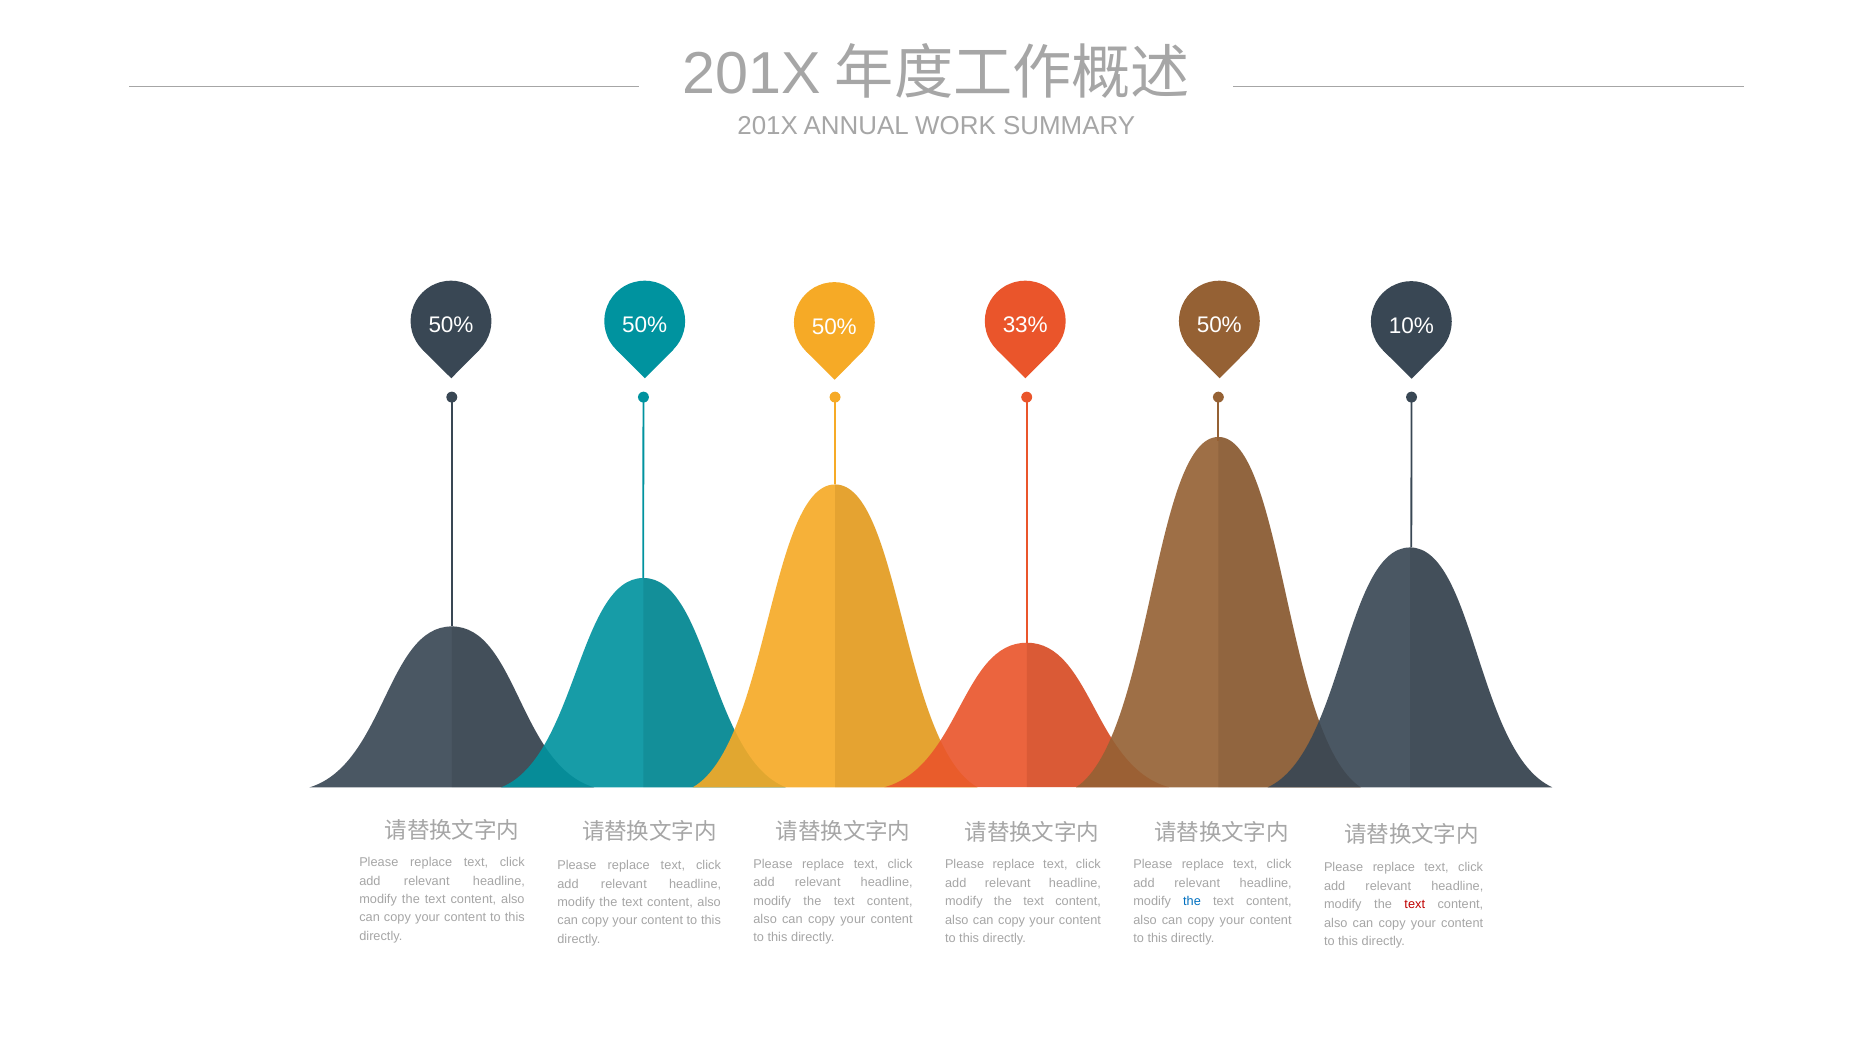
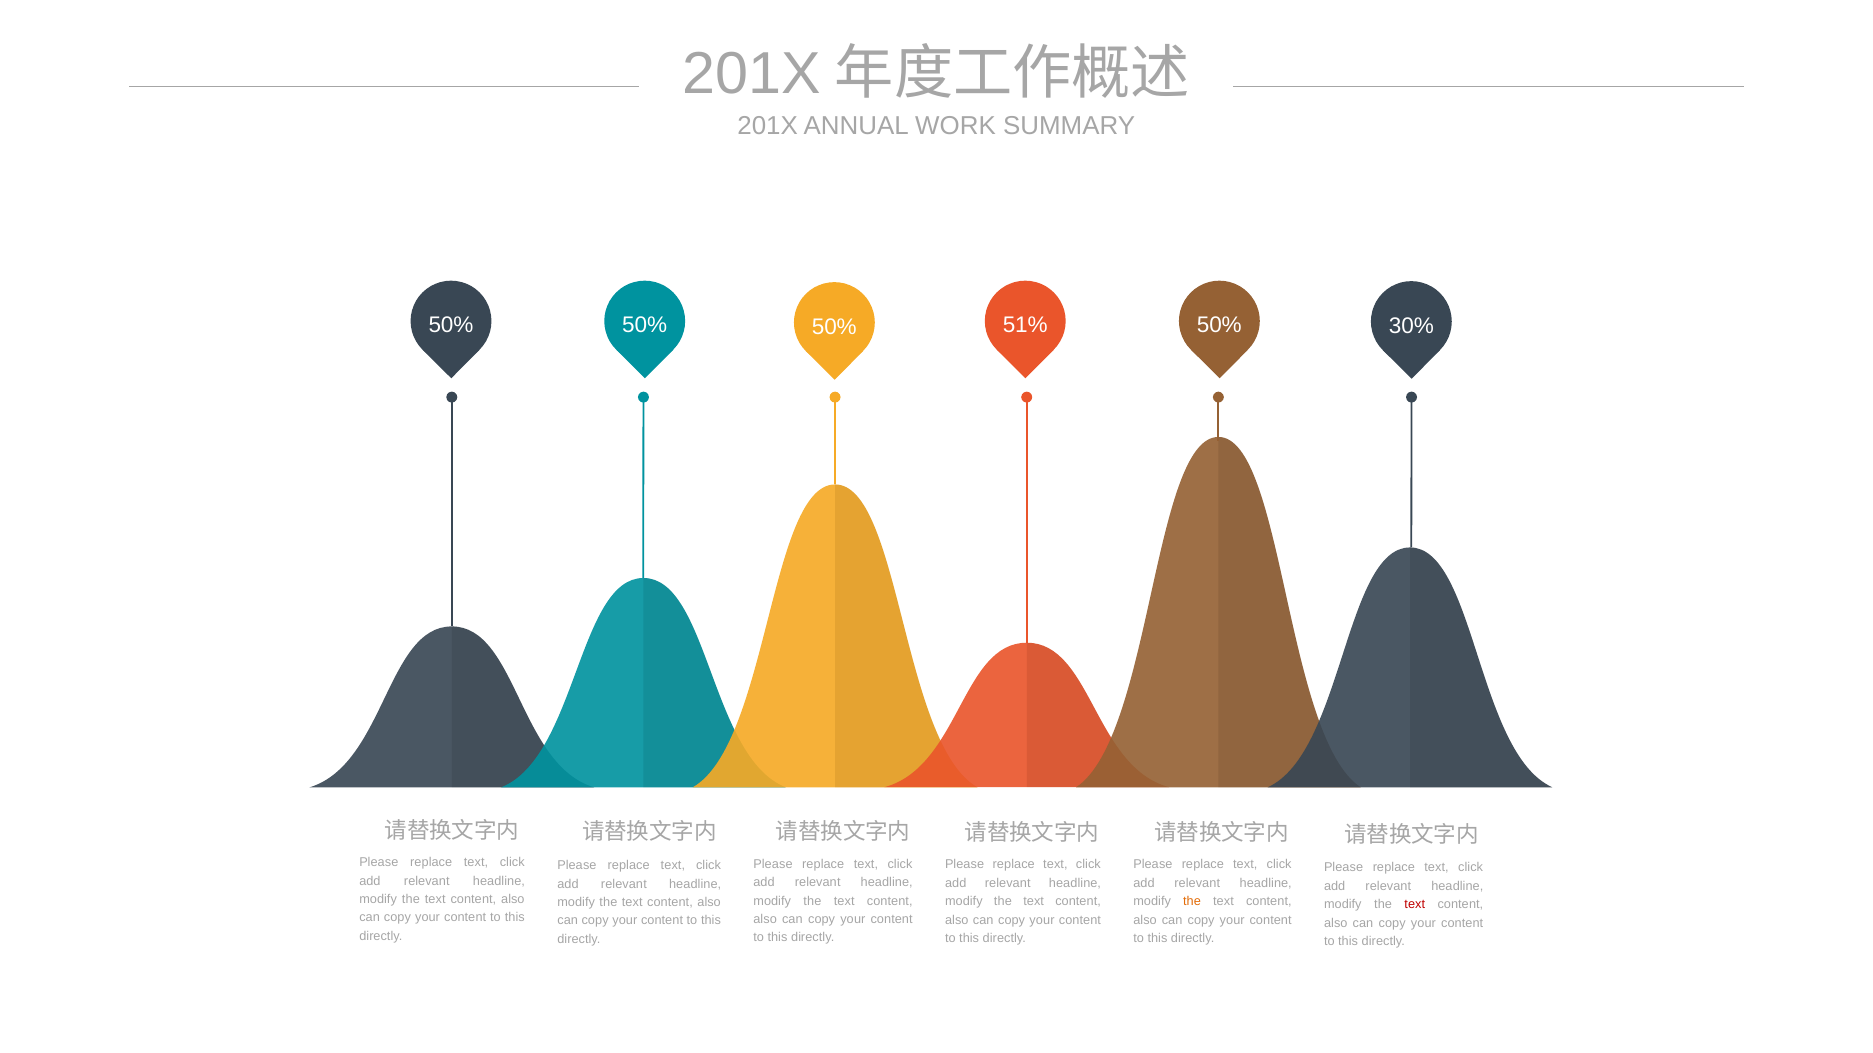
33%: 33% -> 51%
10%: 10% -> 30%
the at (1192, 902) colour: blue -> orange
